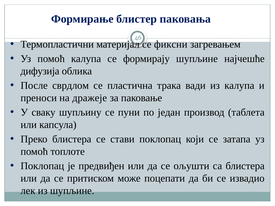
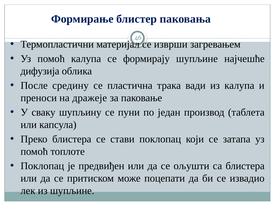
фиксни: фиксни -> изврши
сврдлом: сврдлом -> средину
